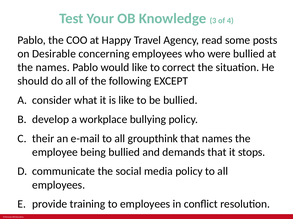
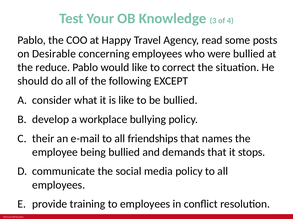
the names: names -> reduce
groupthink: groupthink -> friendships
